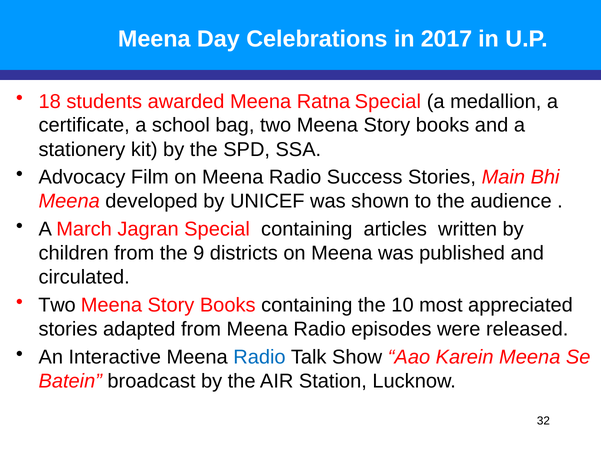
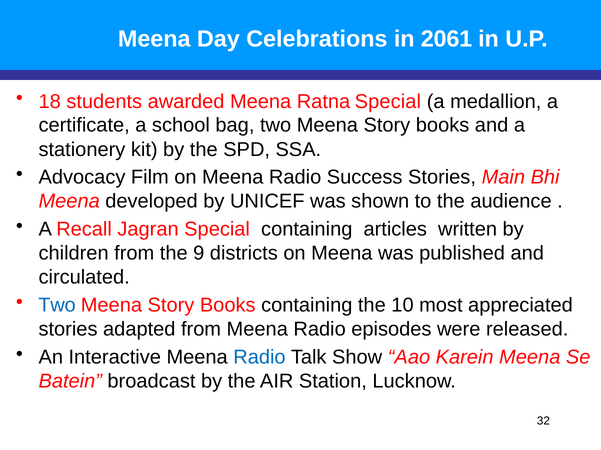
2017: 2017 -> 2061
March: March -> Recall
Two at (57, 306) colour: black -> blue
